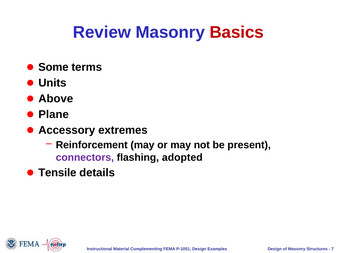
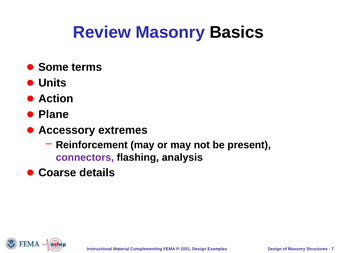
Basics colour: red -> black
Above: Above -> Action
adopted: adopted -> analysis
Tensile: Tensile -> Coarse
